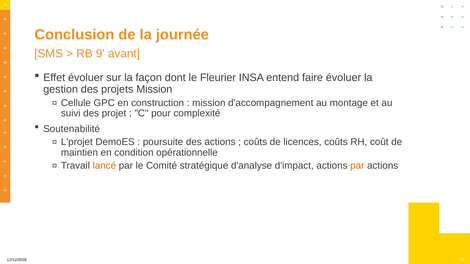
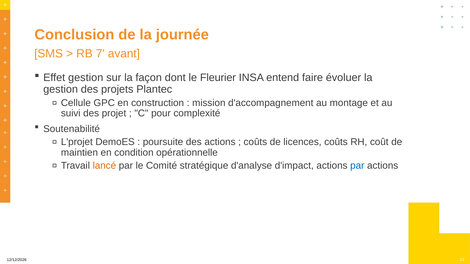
9: 9 -> 7
Effet évoluer: évoluer -> gestion
projets Mission: Mission -> Plantec
par at (357, 166) colour: orange -> blue
